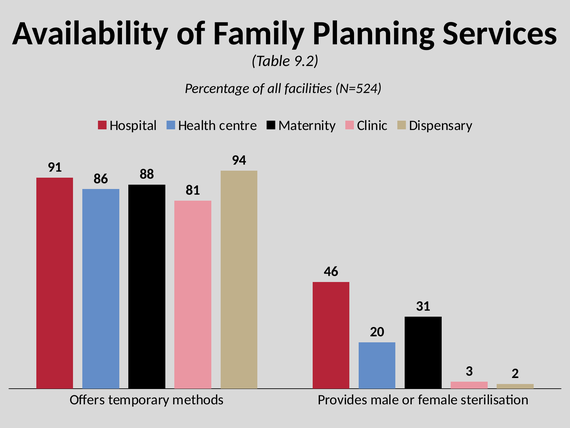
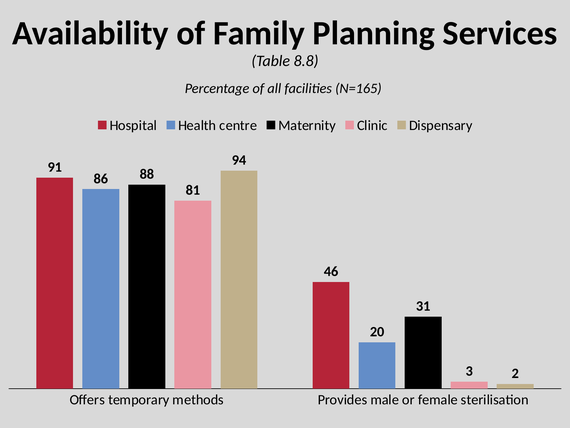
9.2: 9.2 -> 8.8
N=524: N=524 -> N=165
